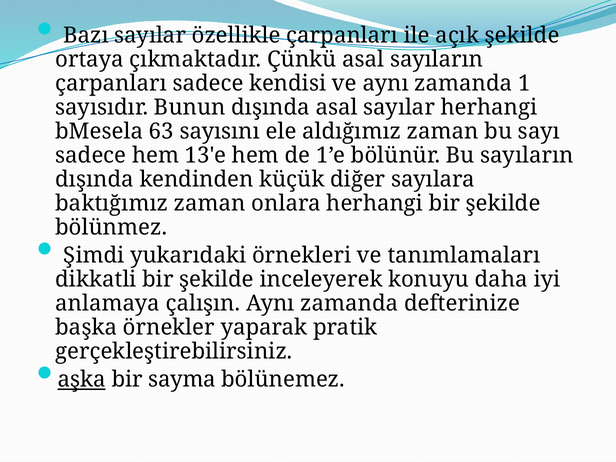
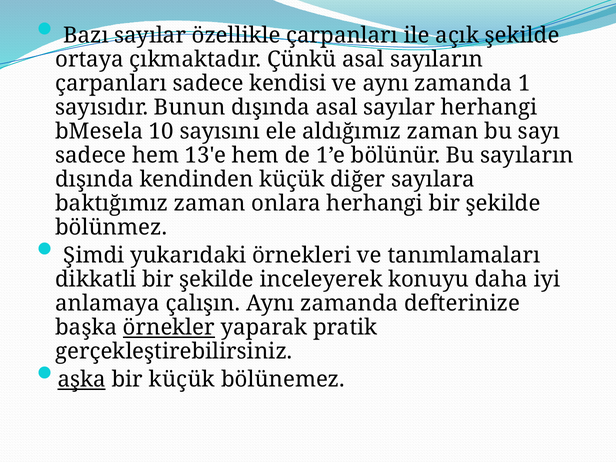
63: 63 -> 10
örnekler underline: none -> present
bir sayma: sayma -> küçük
